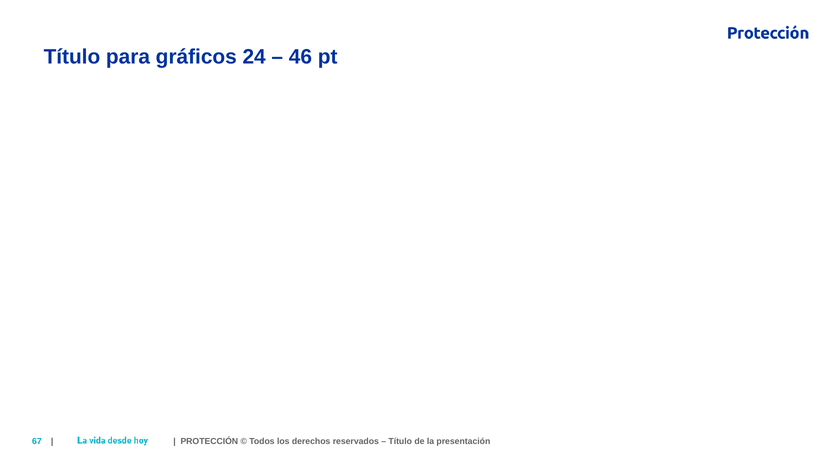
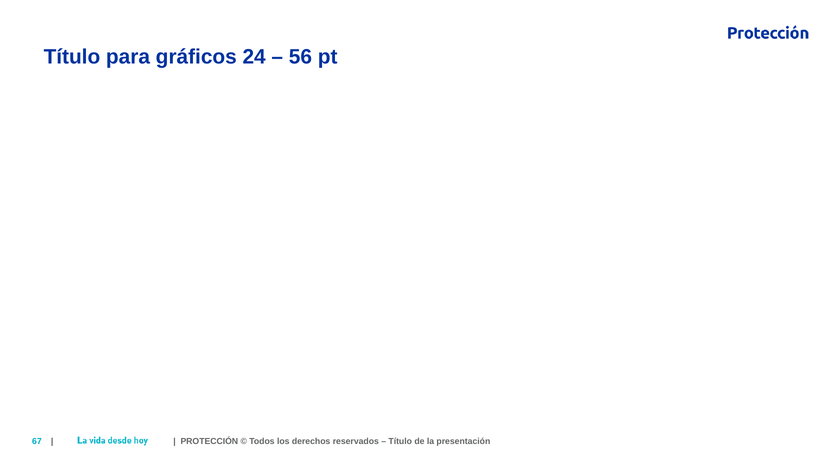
46: 46 -> 56
